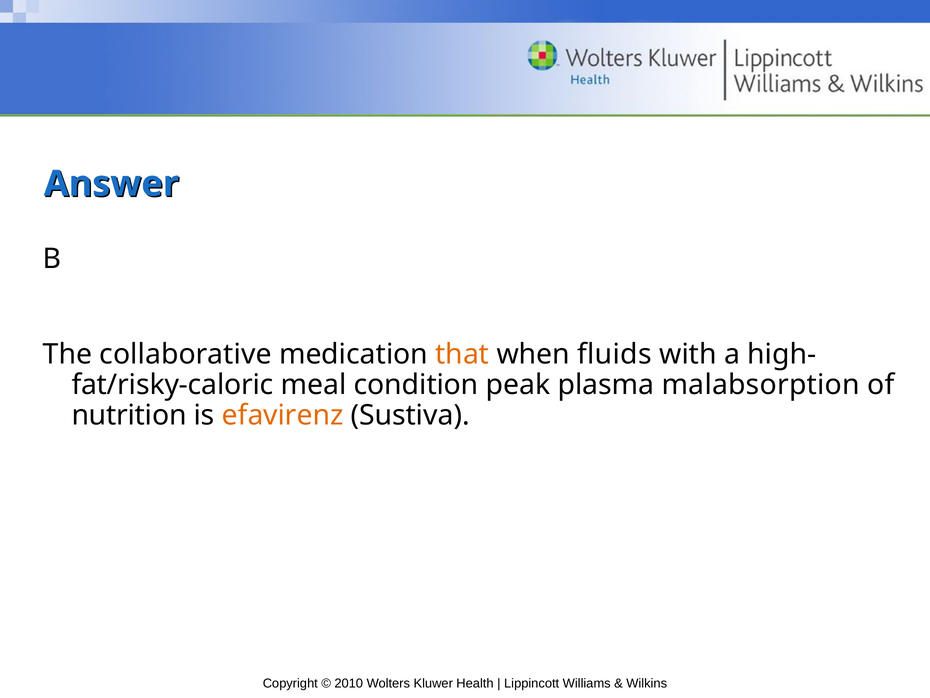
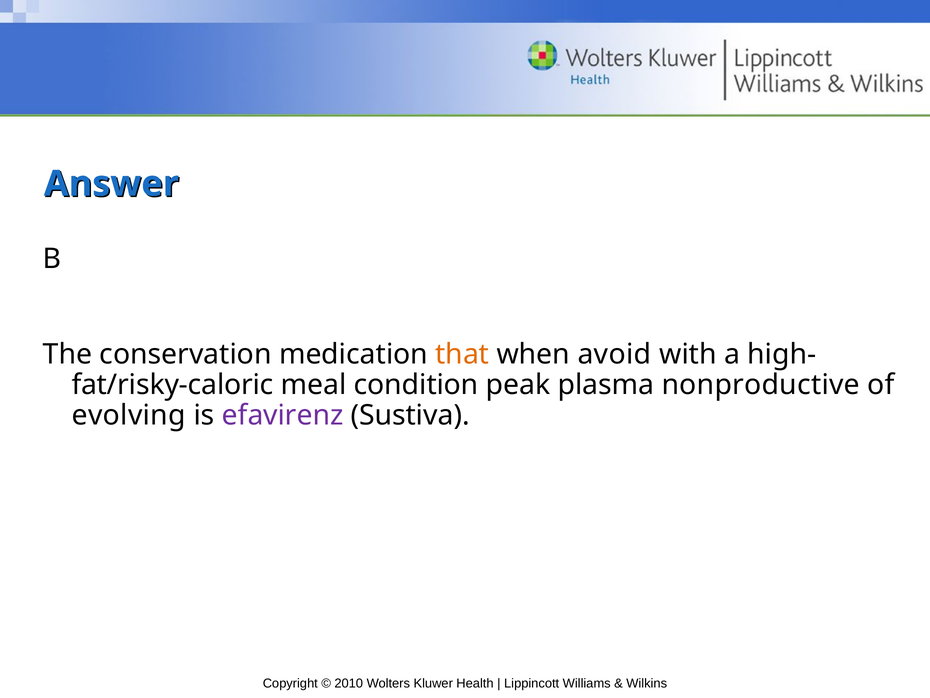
collaborative: collaborative -> conservation
fluids: fluids -> avoid
malabsorption: malabsorption -> nonproductive
nutrition: nutrition -> evolving
efavirenz colour: orange -> purple
